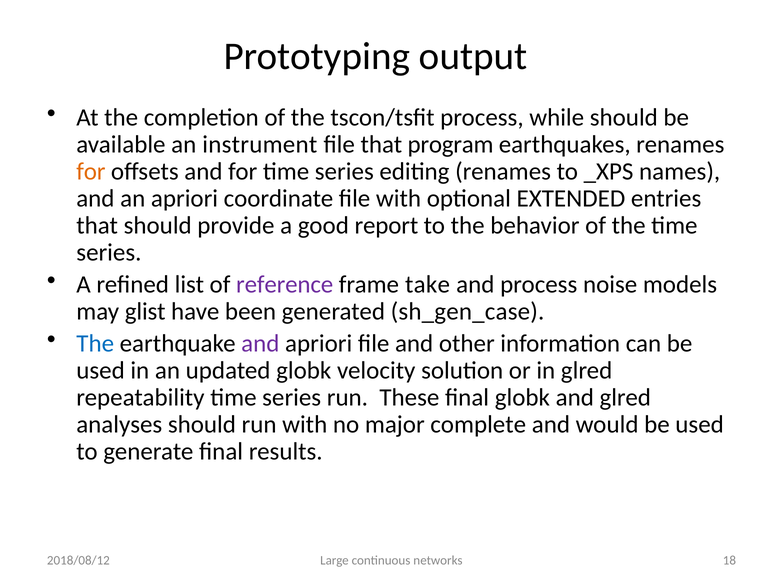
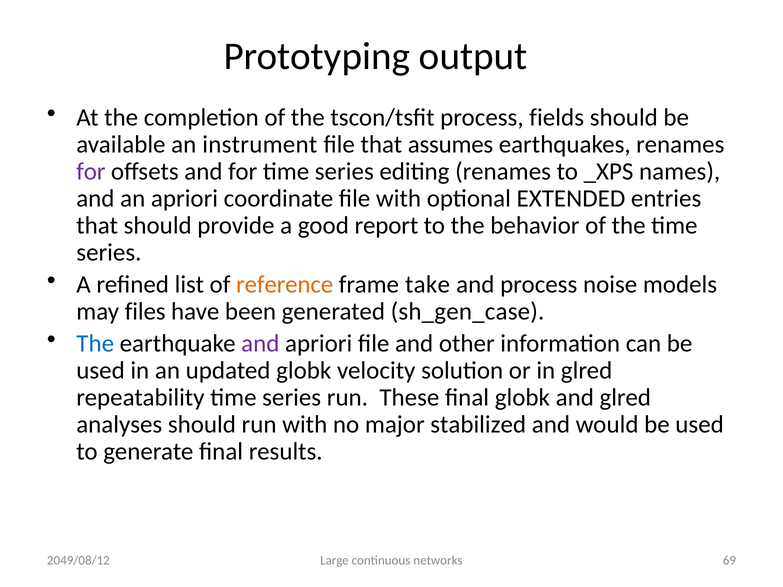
while: while -> fields
program: program -> assumes
for at (91, 171) colour: orange -> purple
reference colour: purple -> orange
glist: glist -> files
complete: complete -> stabilized
18: 18 -> 69
2018/08/12: 2018/08/12 -> 2049/08/12
